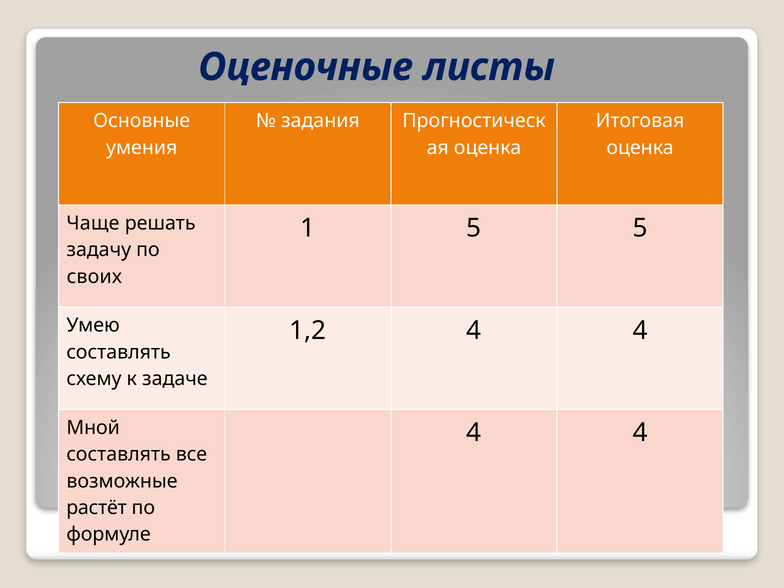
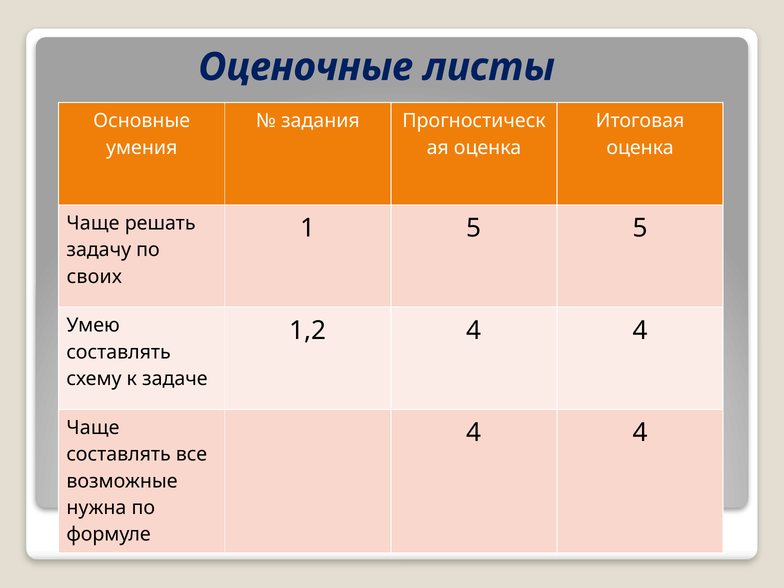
Мной at (93, 428): Мной -> Чаще
растёт: растёт -> нужна
